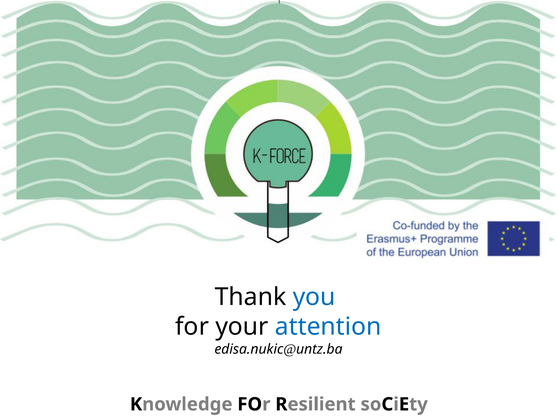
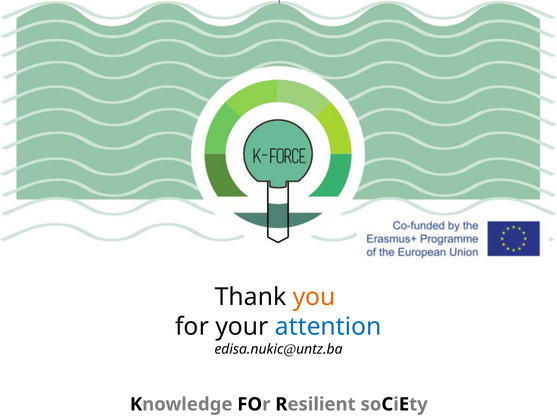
you colour: blue -> orange
